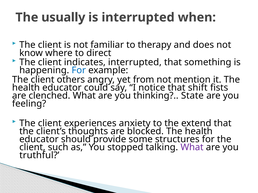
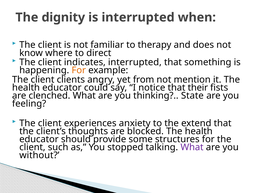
usually: usually -> dignity
For at (79, 70) colour: blue -> orange
others: others -> clients
shift: shift -> their
truthful: truthful -> without
